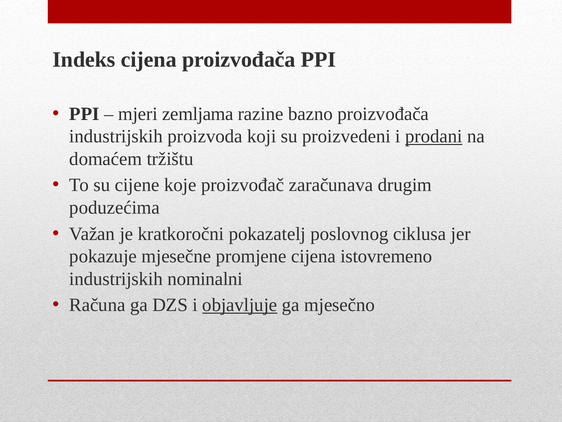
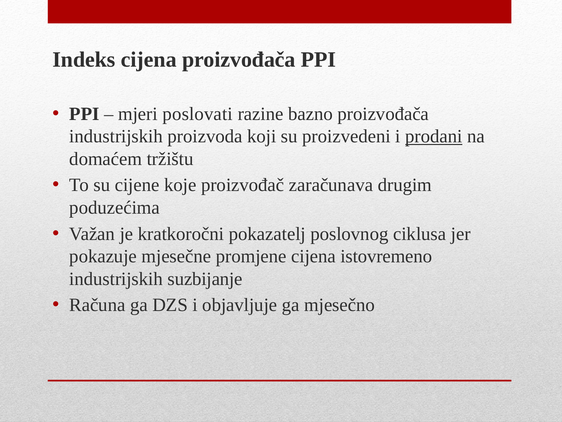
zemljama: zemljama -> poslovati
nominalni: nominalni -> suzbijanje
objavljuje underline: present -> none
